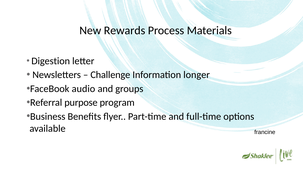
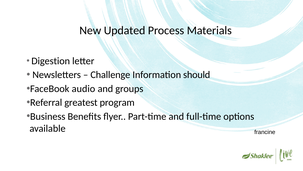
Rewards: Rewards -> Updated
longer: longer -> should
purpose: purpose -> greatest
